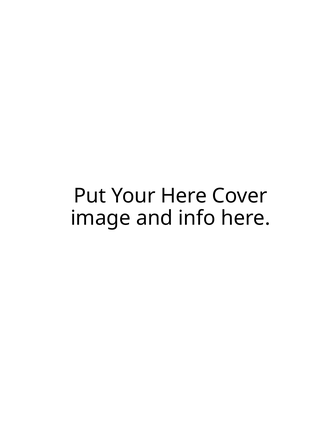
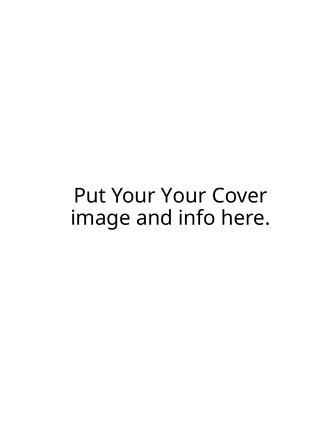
Your Here: Here -> Your
